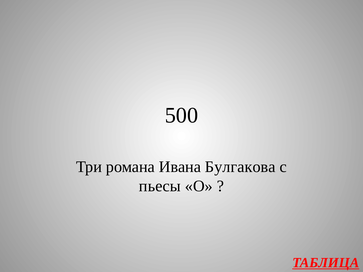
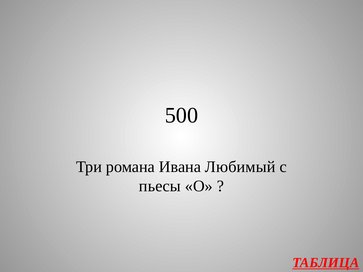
Булгакова: Булгакова -> Любимый
